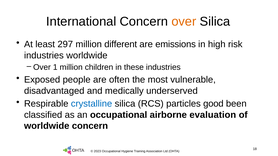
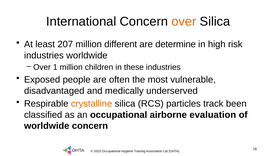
297: 297 -> 207
emissions: emissions -> determine
crystalline colour: blue -> orange
good: good -> track
